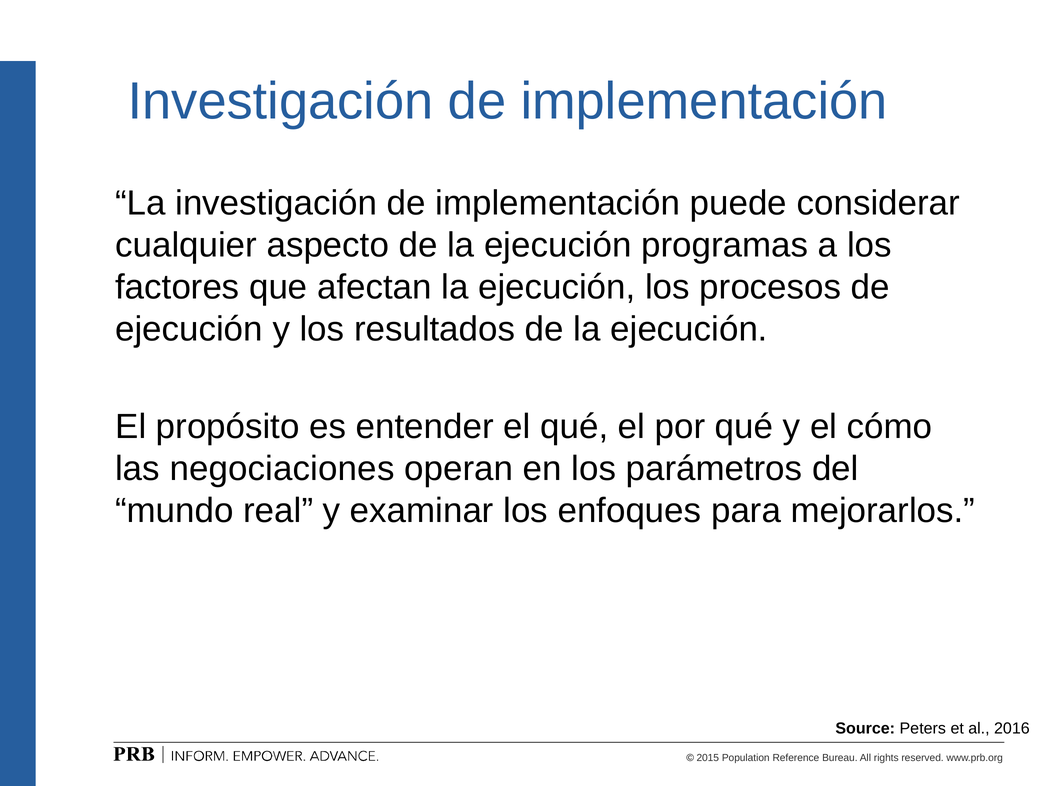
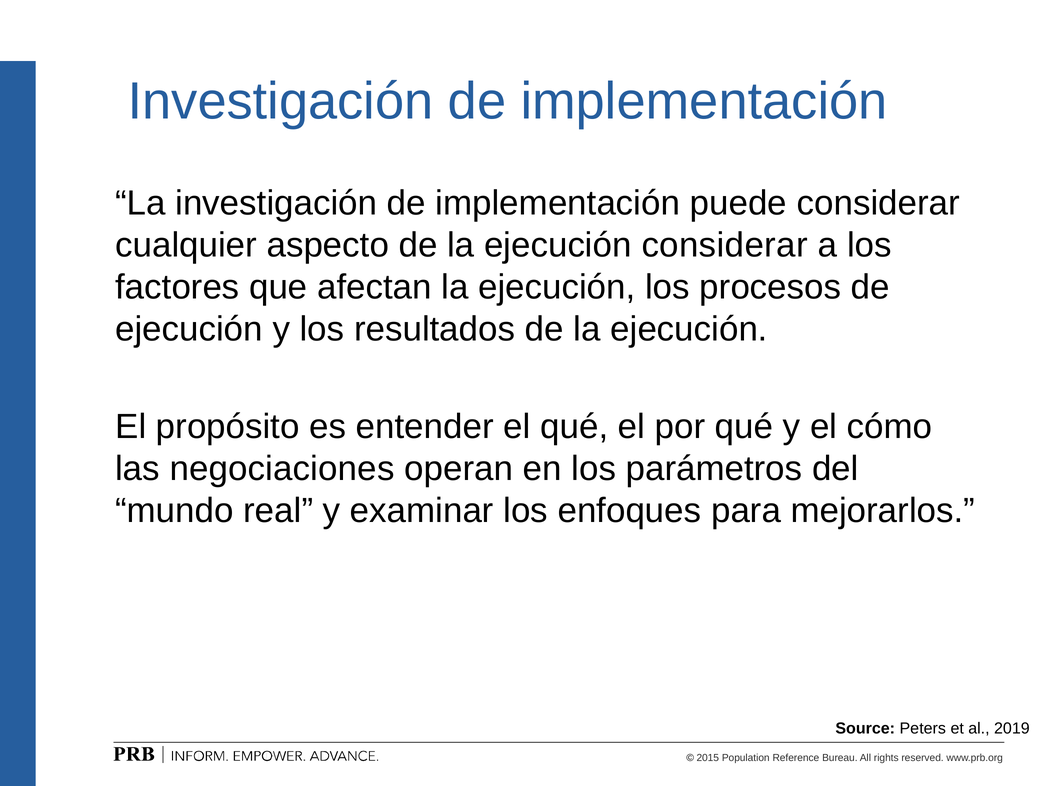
ejecución programas: programas -> considerar
2016: 2016 -> 2019
